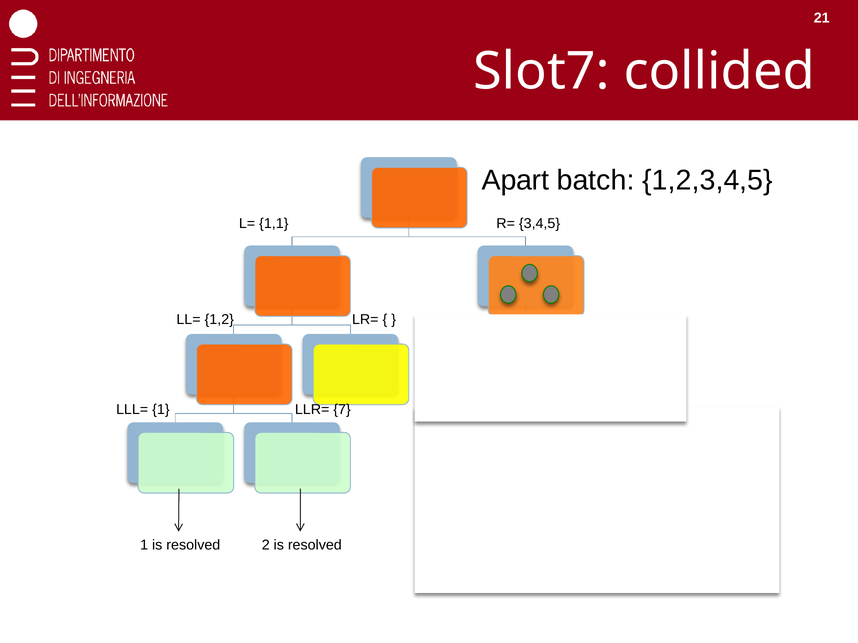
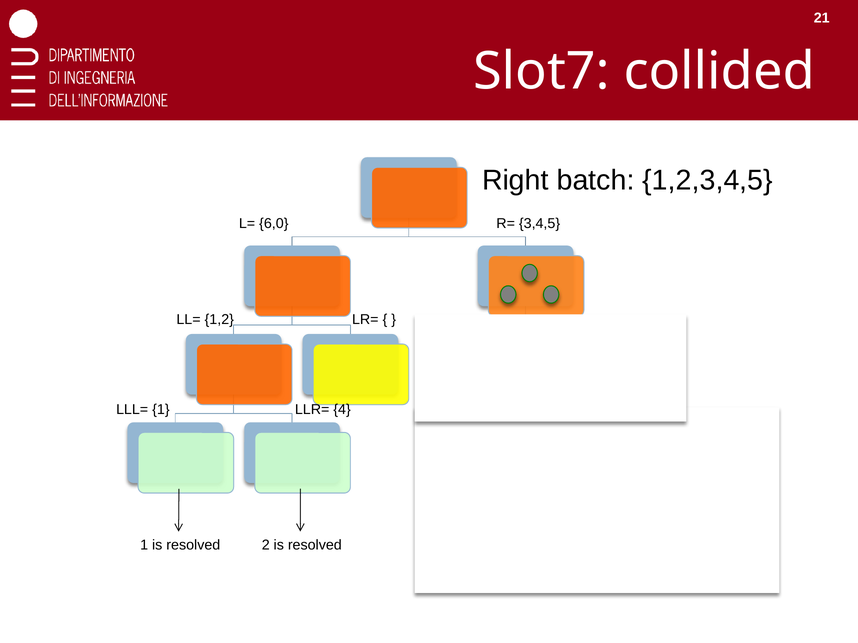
Apart: Apart -> Right
1,1: 1,1 -> 6,0
7: 7 -> 4
